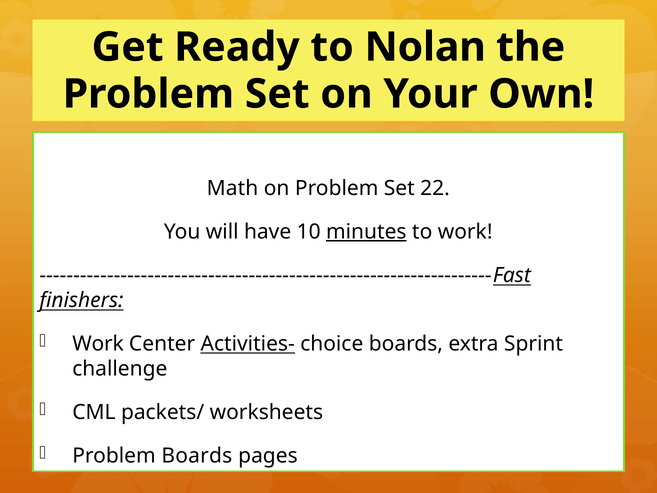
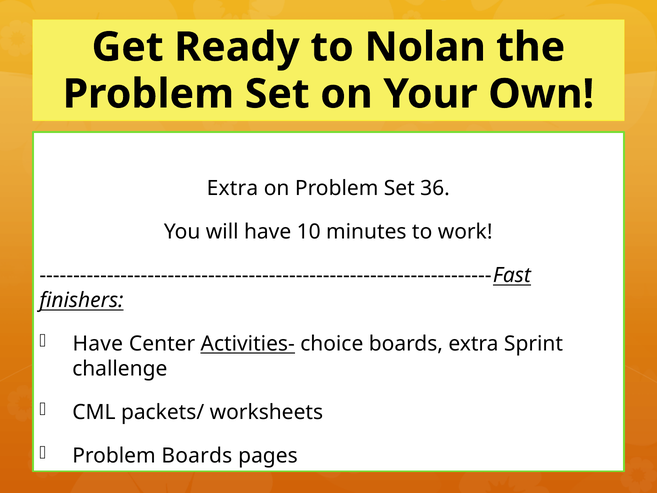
Math at (233, 188): Math -> Extra
22: 22 -> 36
minutes underline: present -> none
Work at (98, 344): Work -> Have
